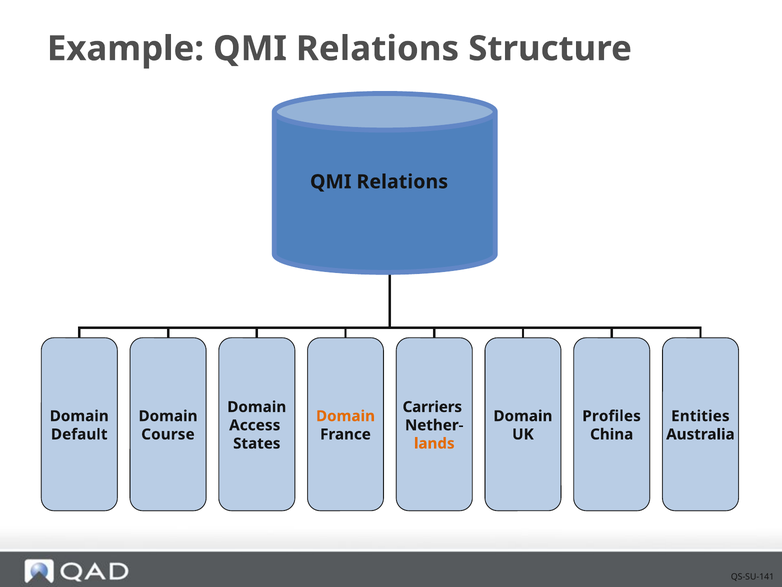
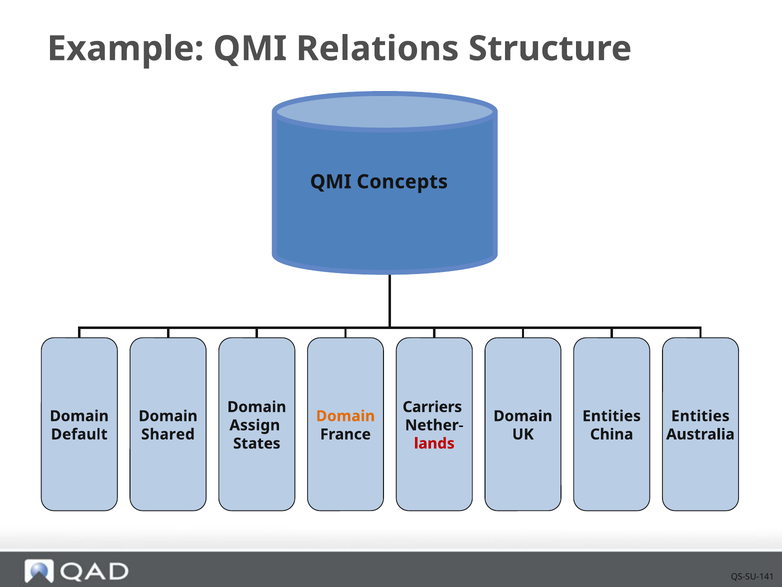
Relations at (402, 182): Relations -> Concepts
Profiles at (612, 416): Profiles -> Entities
Access: Access -> Assign
Course: Course -> Shared
lands colour: orange -> red
